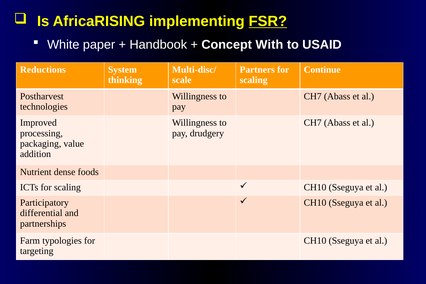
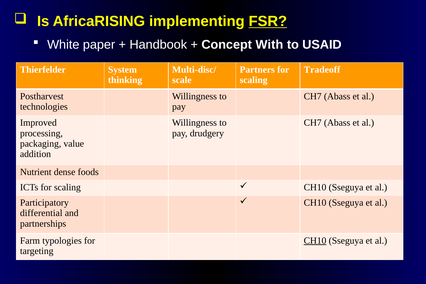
Reductions: Reductions -> Thierfelder
Continue: Continue -> Tradeoff
CH10 at (315, 241) underline: none -> present
